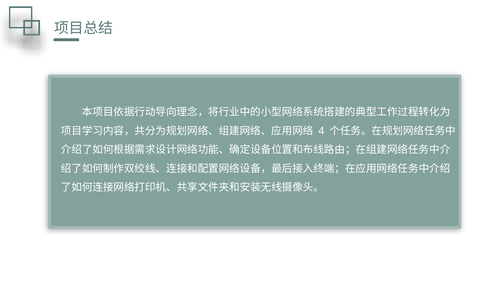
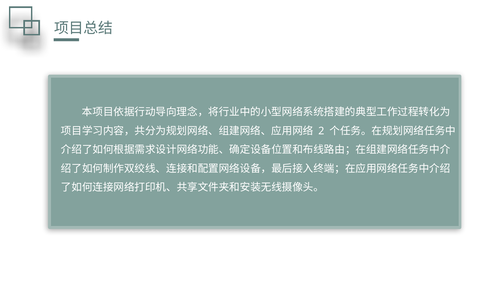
4: 4 -> 2
